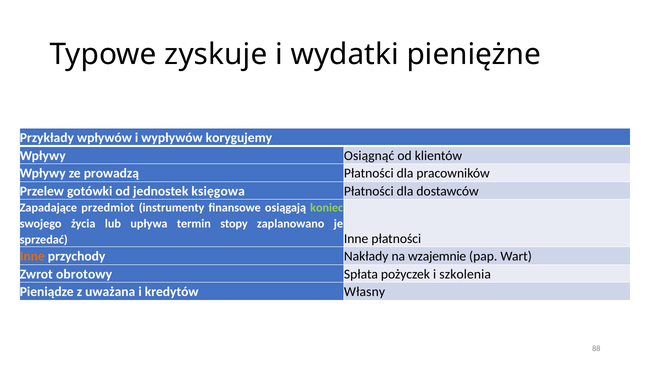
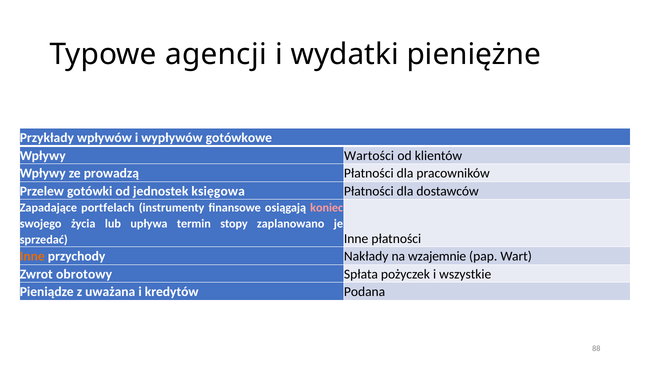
zyskuje: zyskuje -> agencji
korygujemy: korygujemy -> gotówkowe
Osiągnąć: Osiągnąć -> Wartości
przedmiot: przedmiot -> portfelach
koniec colour: light green -> pink
szkolenia: szkolenia -> wszystkie
Własny: Własny -> Podana
